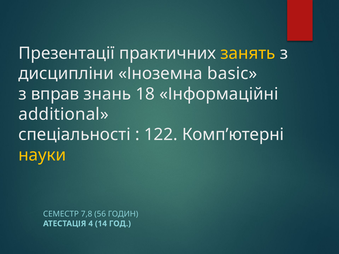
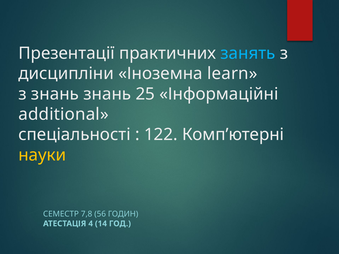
занять colour: yellow -> light blue
basic: basic -> learn
з вправ: вправ -> знань
18: 18 -> 25
